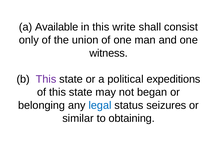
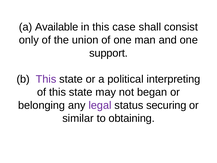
write: write -> case
witness: witness -> support
expeditions: expeditions -> interpreting
legal colour: blue -> purple
seizures: seizures -> securing
